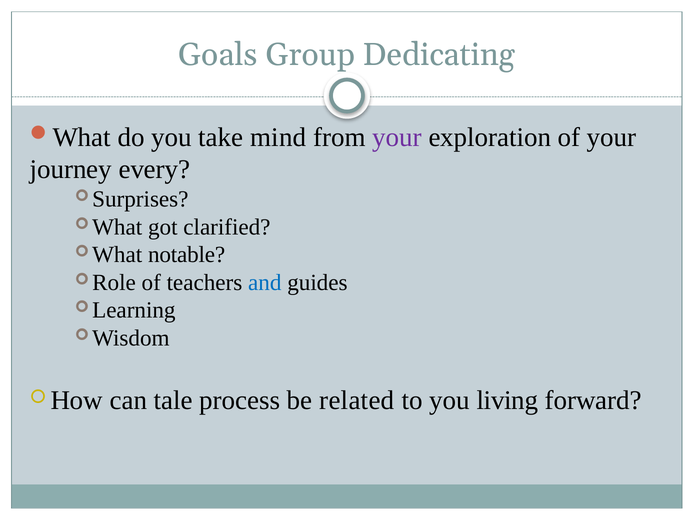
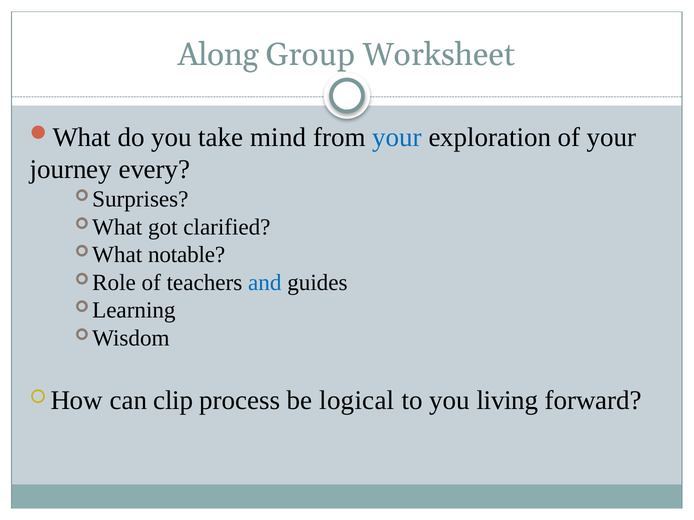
Goals: Goals -> Along
Dedicating: Dedicating -> Worksheet
your at (397, 137) colour: purple -> blue
tale: tale -> clip
related: related -> logical
